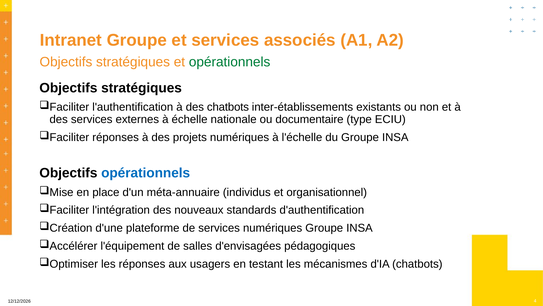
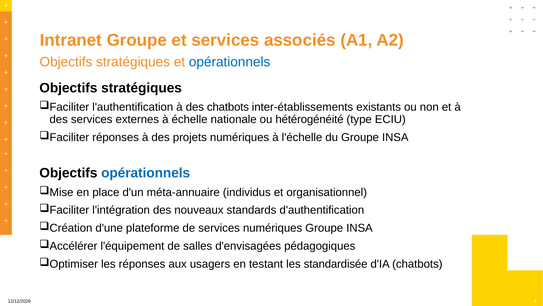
opérationnels at (230, 62) colour: green -> blue
documentaire: documentaire -> hétérogénéité
mécanismes: mécanismes -> standardisée
